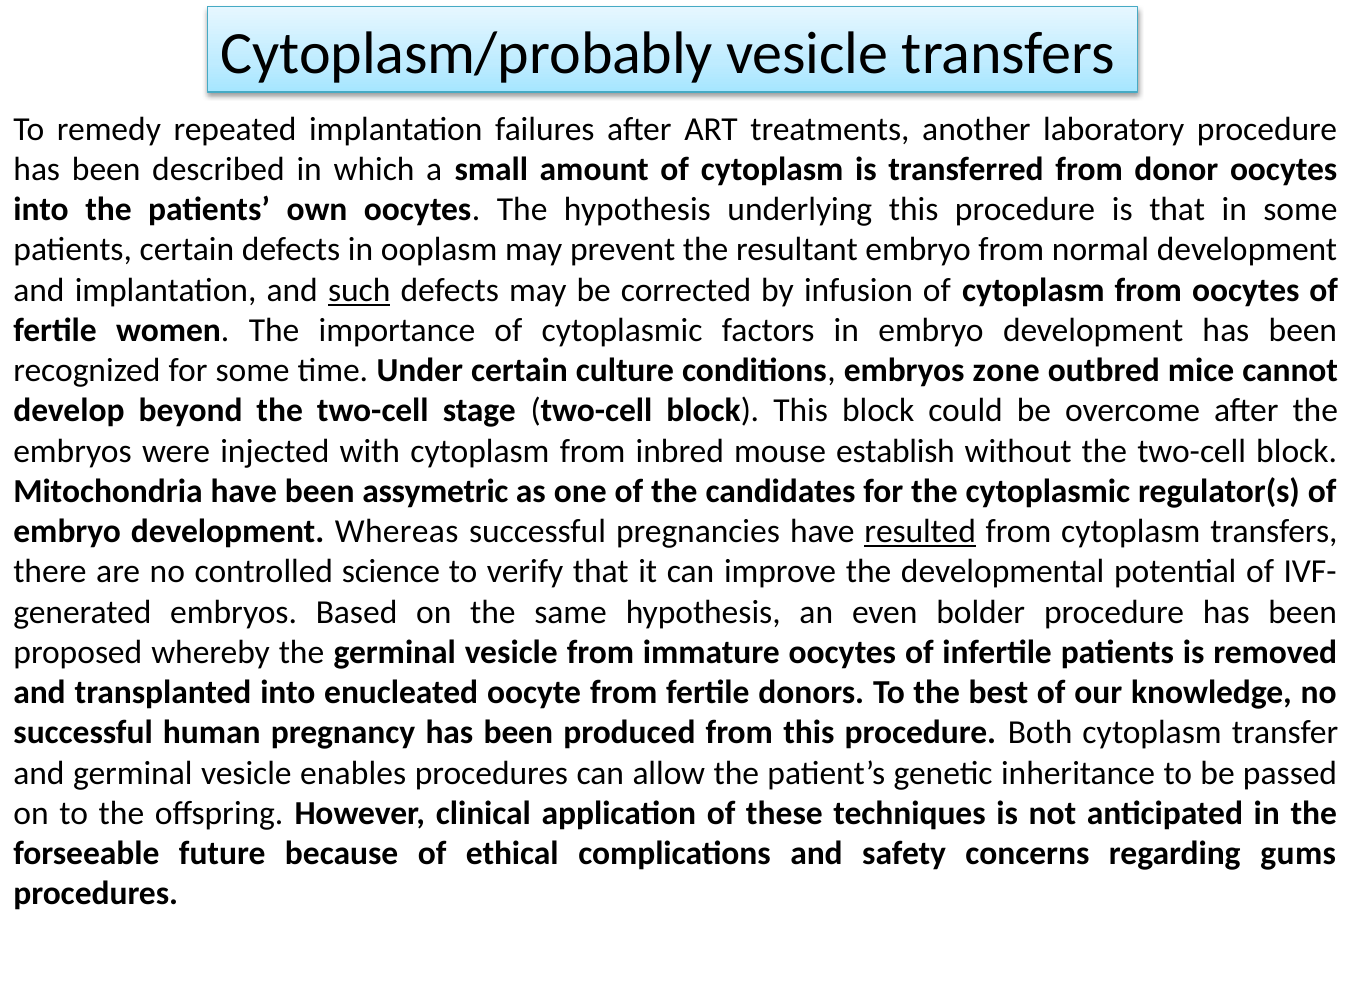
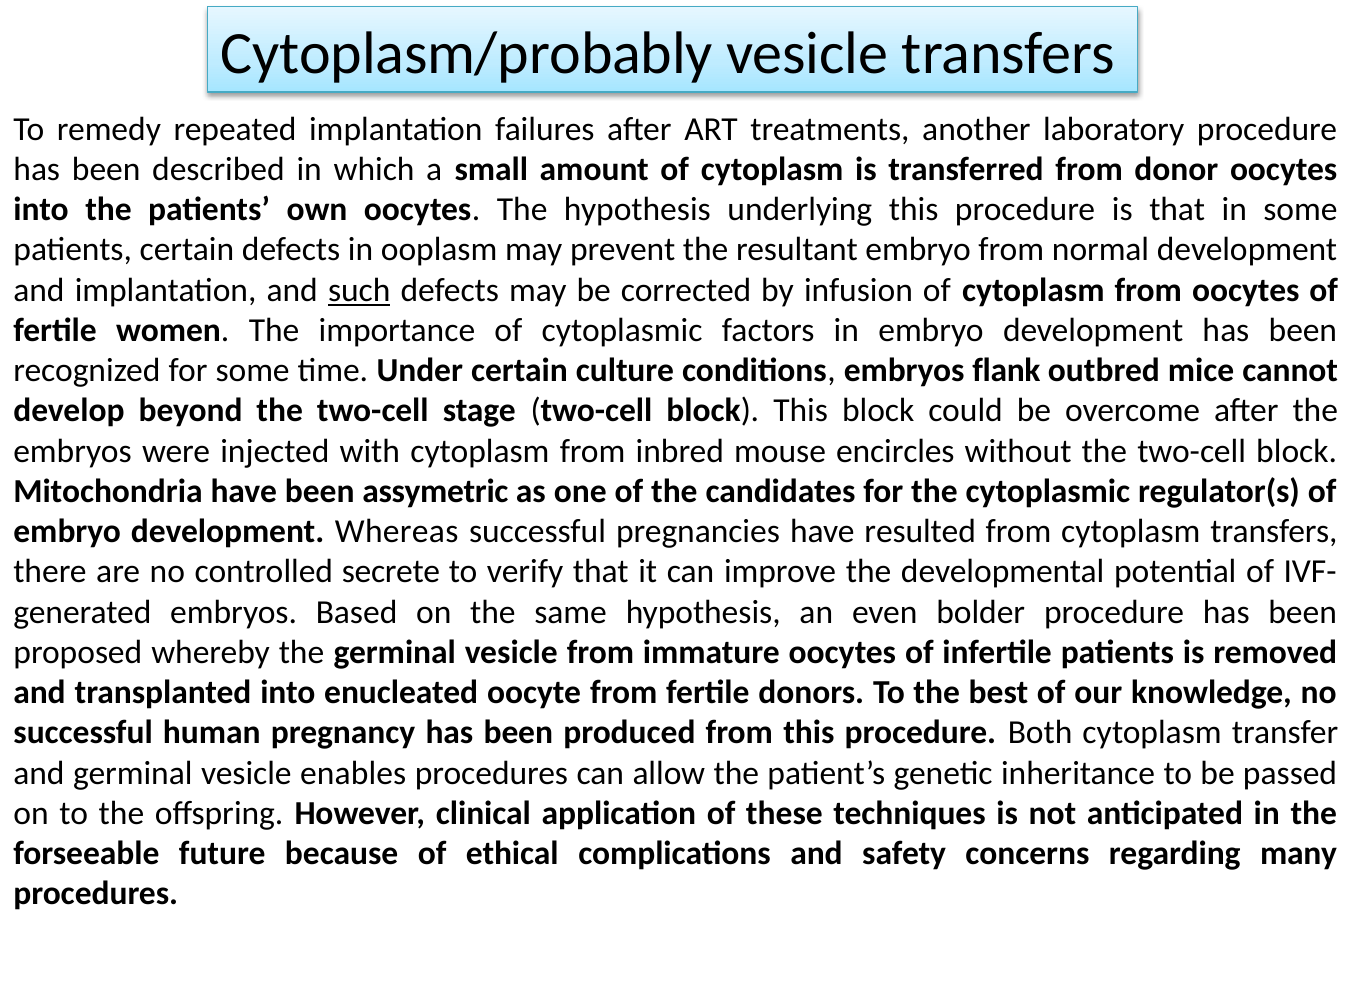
zone: zone -> flank
establish: establish -> encircles
resulted underline: present -> none
science: science -> secrete
gums: gums -> many
